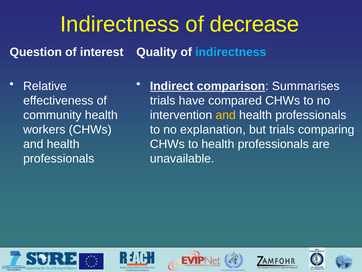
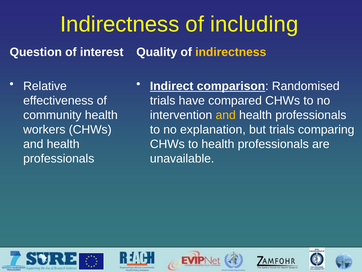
decrease: decrease -> including
indirectness at (231, 52) colour: light blue -> yellow
Summarises: Summarises -> Randomised
